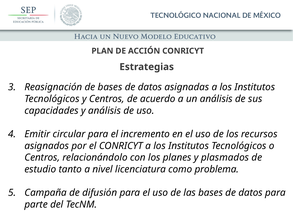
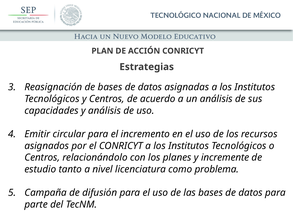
plasmados: plasmados -> incremente
